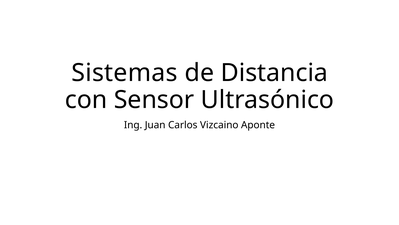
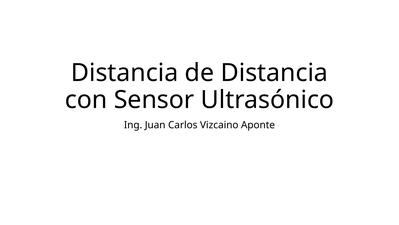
Sistemas at (124, 73): Sistemas -> Distancia
